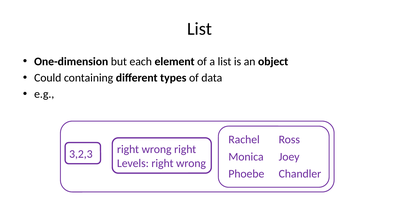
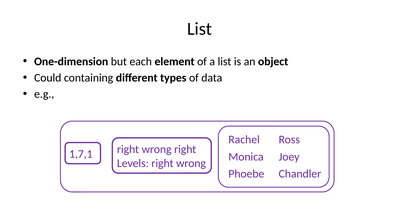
3,2,3: 3,2,3 -> 1,7,1
